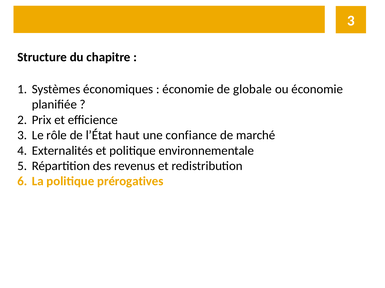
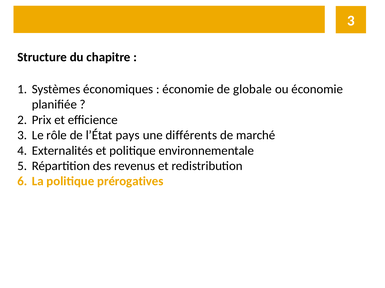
haut: haut -> pays
confiance: confiance -> différents
